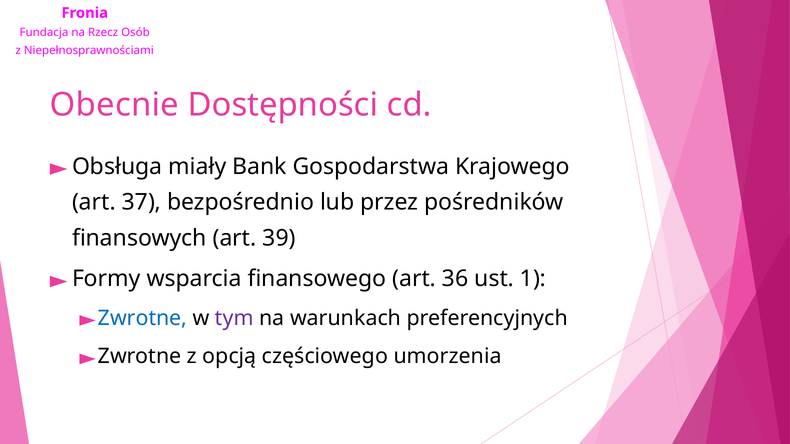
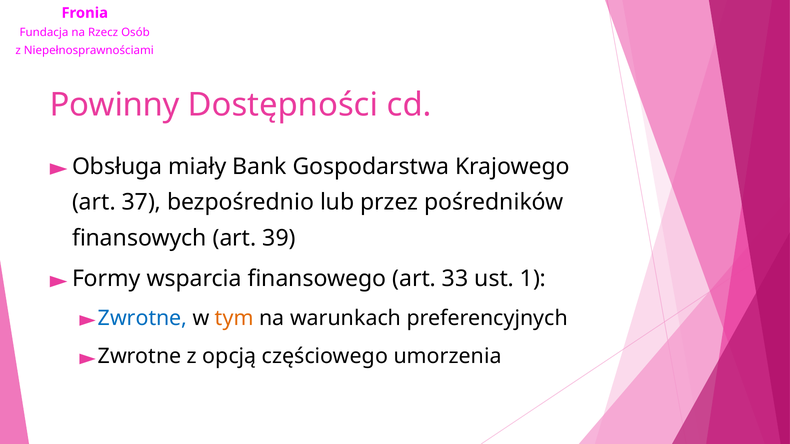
Obecnie: Obecnie -> Powinny
36: 36 -> 33
tym colour: purple -> orange
